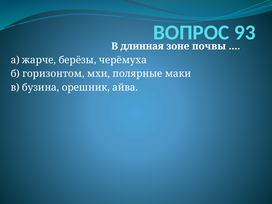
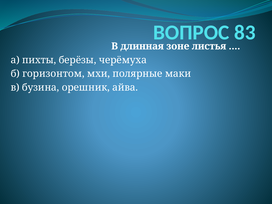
93: 93 -> 83
почвы: почвы -> листья
жарче: жарче -> пихты
